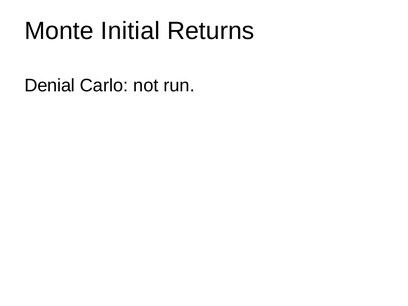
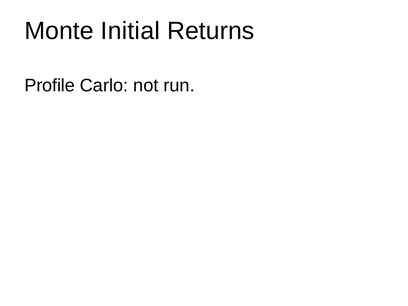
Denial: Denial -> Profile
